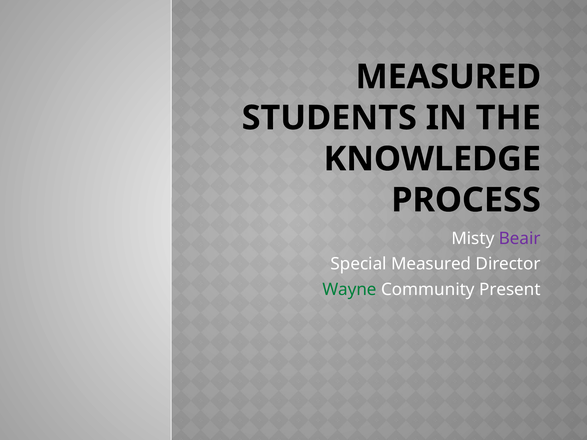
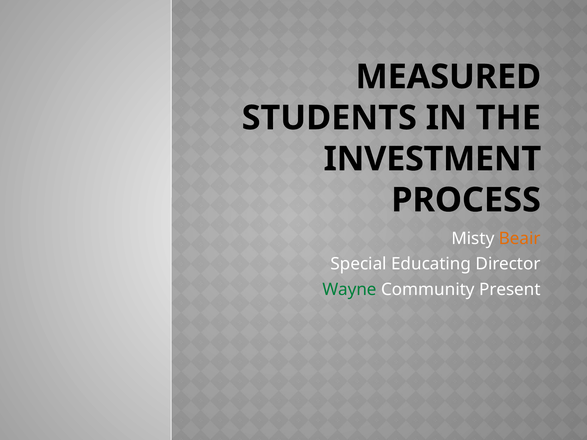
KNOWLEDGE: KNOWLEDGE -> INVESTMENT
Beair colour: purple -> orange
Special Measured: Measured -> Educating
